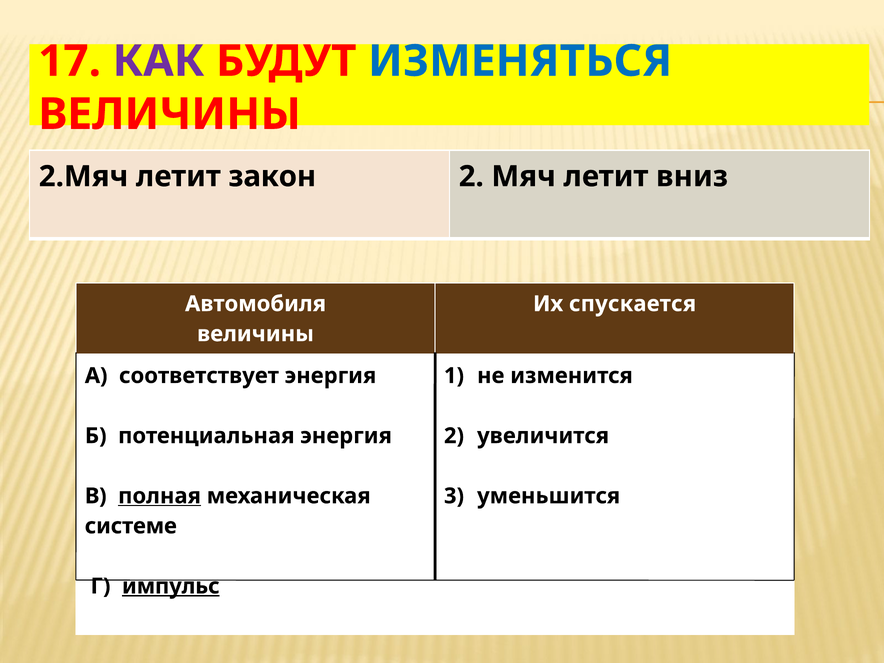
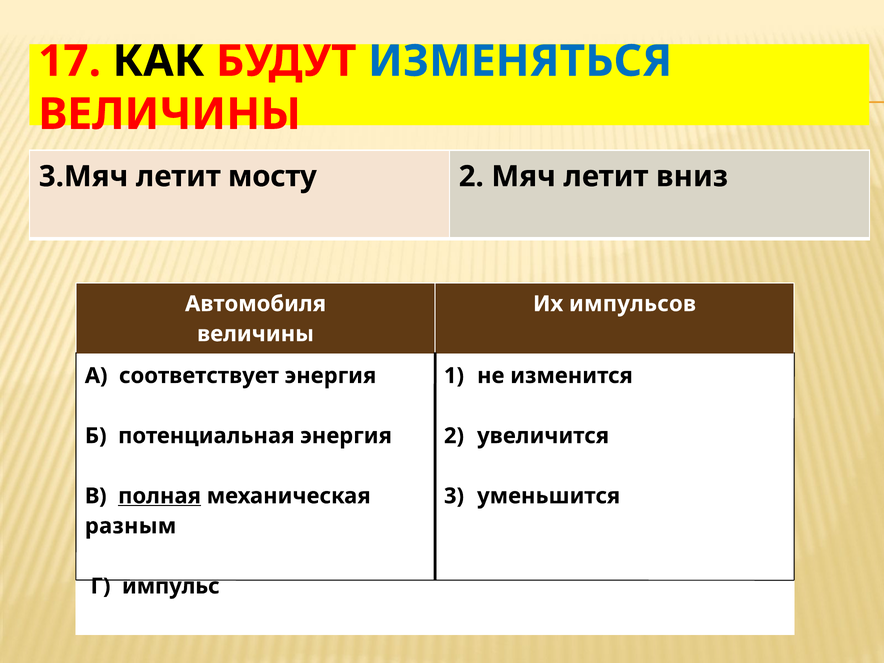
КАК colour: purple -> black
2.Мяч: 2.Мяч -> 3.Мяч
закон: закон -> мосту
спускается: спускается -> импульсов
системе: системе -> разным
импульс underline: present -> none
